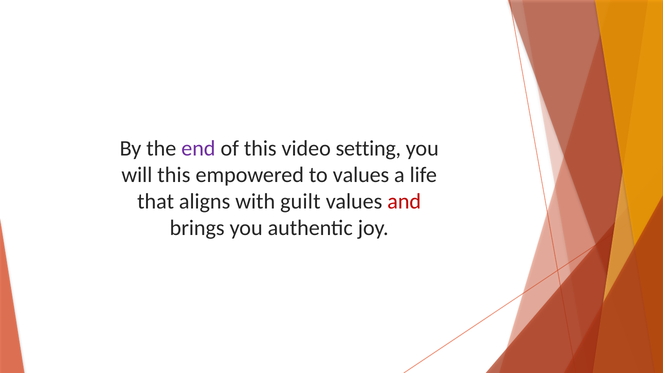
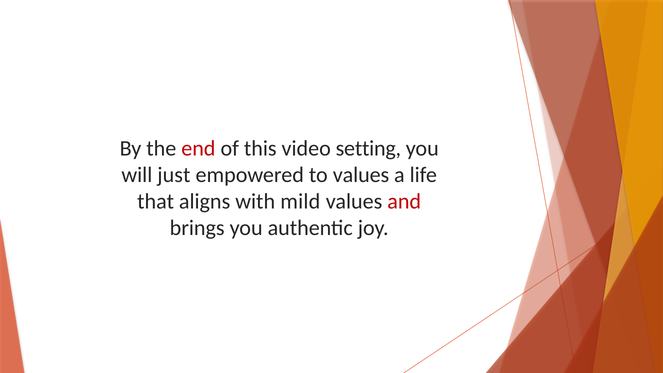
end colour: purple -> red
will this: this -> just
guilt: guilt -> mild
